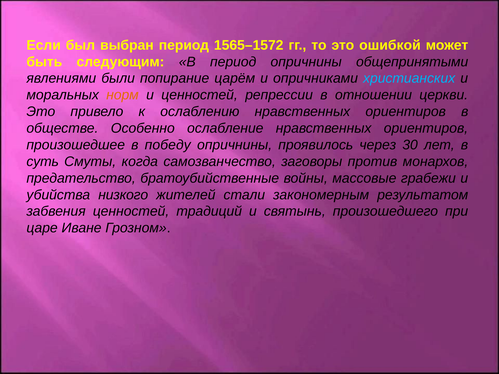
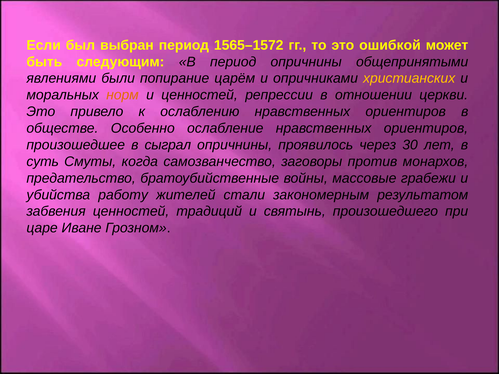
христианских colour: light blue -> yellow
победу: победу -> сыграл
низкого: низкого -> работу
